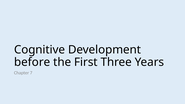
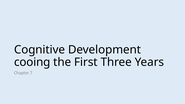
before: before -> cooing
